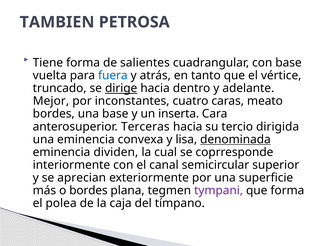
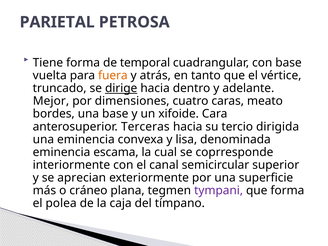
TAMBIEN: TAMBIEN -> PARIETAL
salientes: salientes -> temporal
fuera colour: blue -> orange
inconstantes: inconstantes -> dimensiones
inserta: inserta -> xifoide
denominada underline: present -> none
dividen: dividen -> escama
o bordes: bordes -> cráneo
